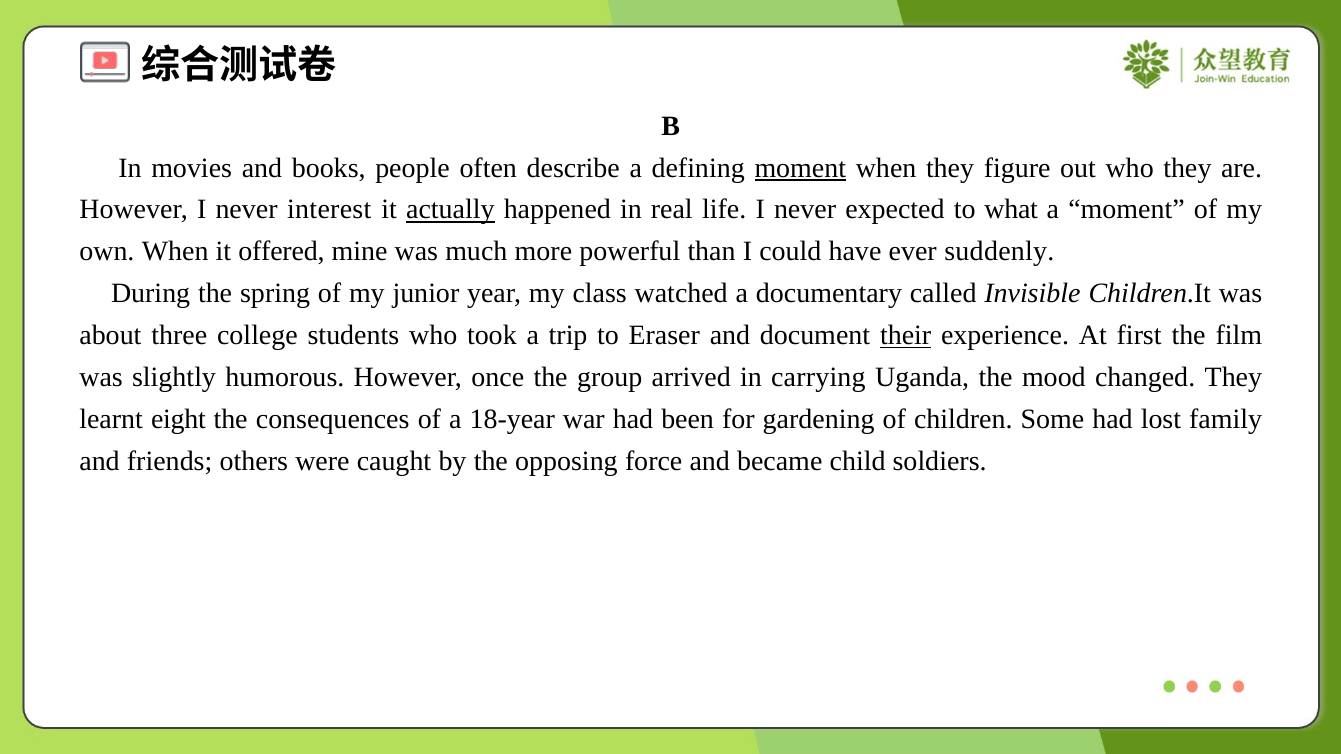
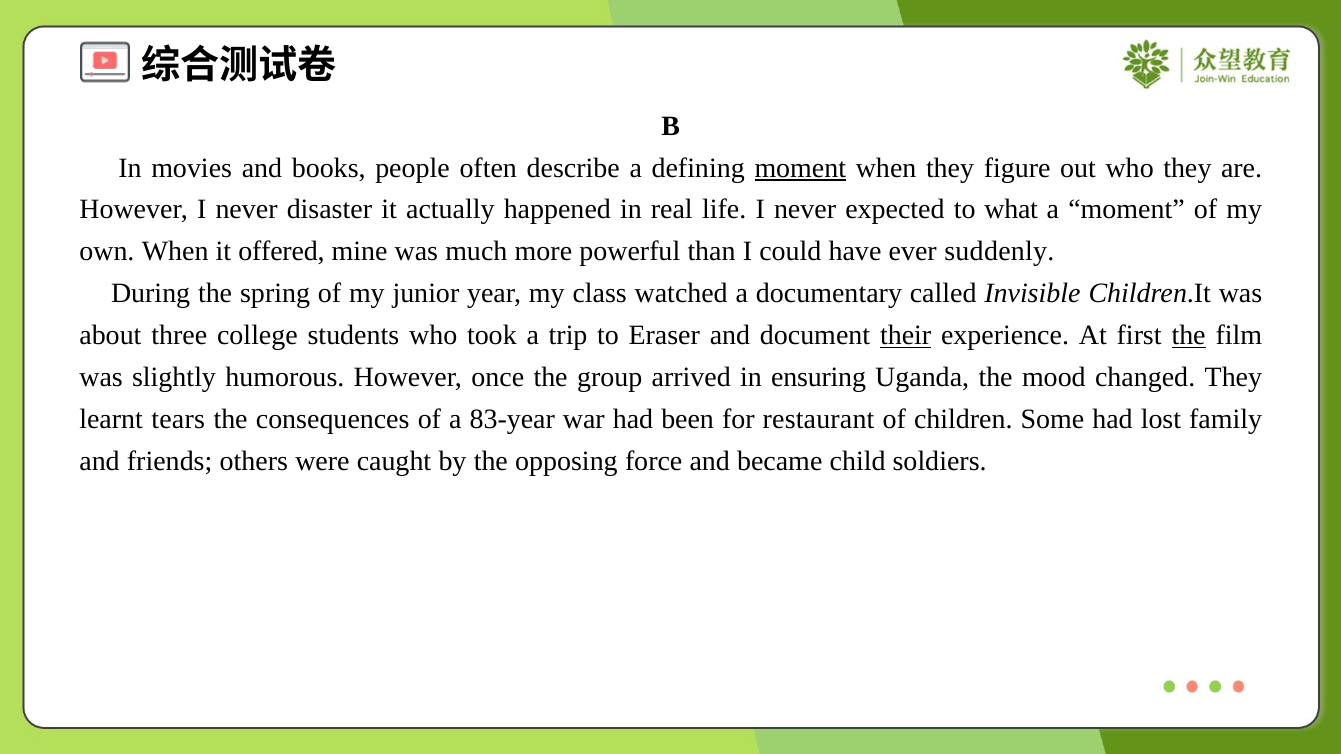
interest: interest -> disaster
actually underline: present -> none
the at (1189, 335) underline: none -> present
carrying: carrying -> ensuring
eight: eight -> tears
18-year: 18-year -> 83-year
gardening: gardening -> restaurant
